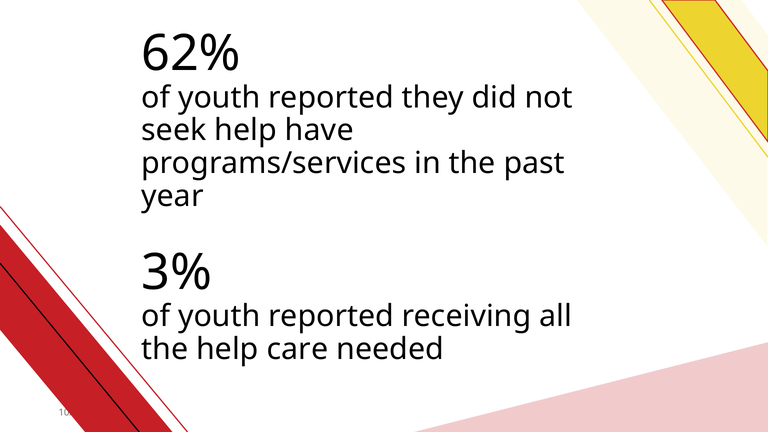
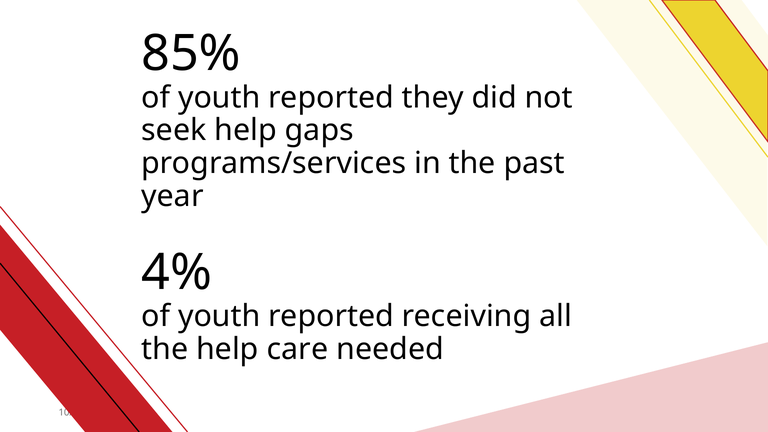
62%: 62% -> 85%
have: have -> gaps
3%: 3% -> 4%
